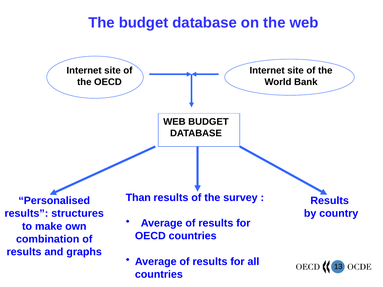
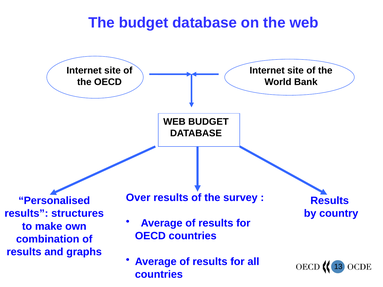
Than: Than -> Over
